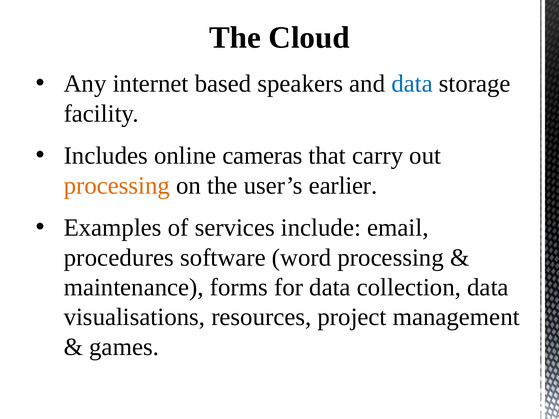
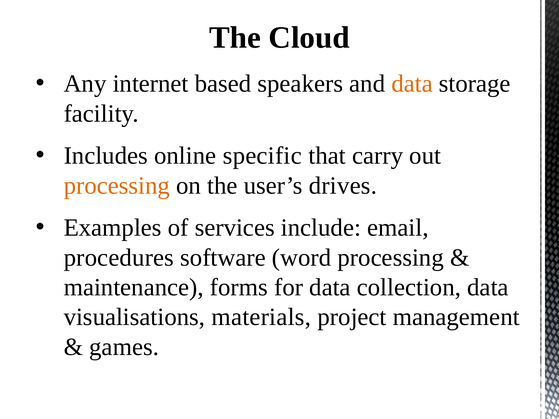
data at (412, 84) colour: blue -> orange
cameras: cameras -> specific
earlier: earlier -> drives
resources: resources -> materials
